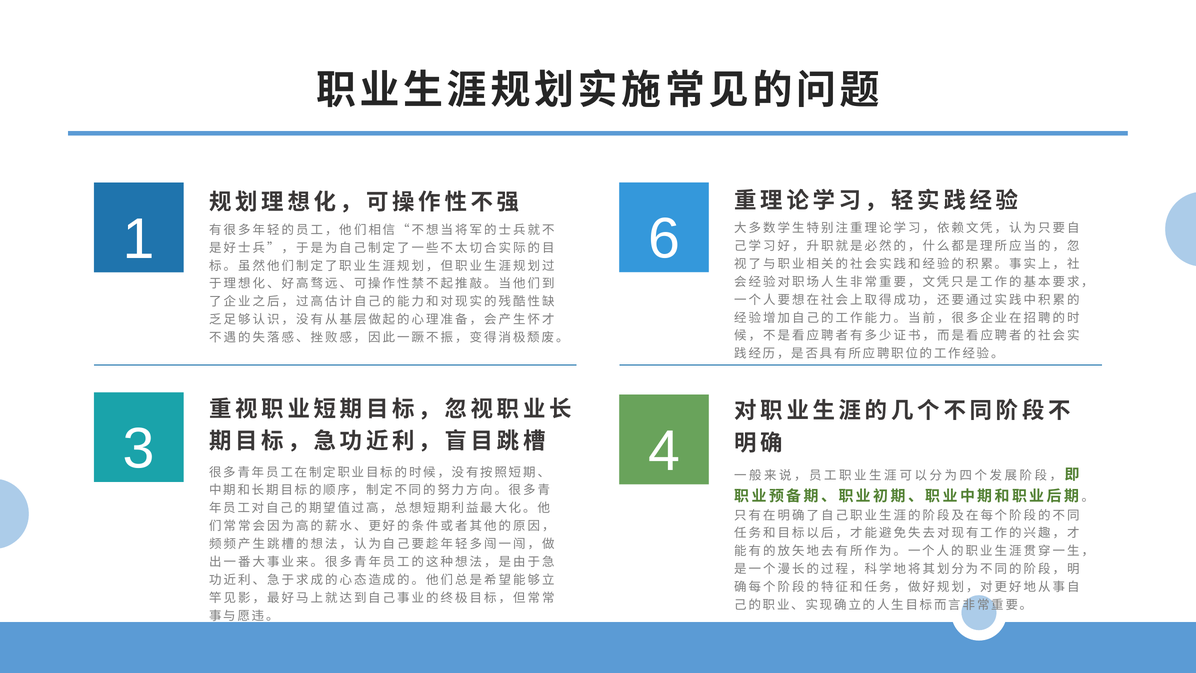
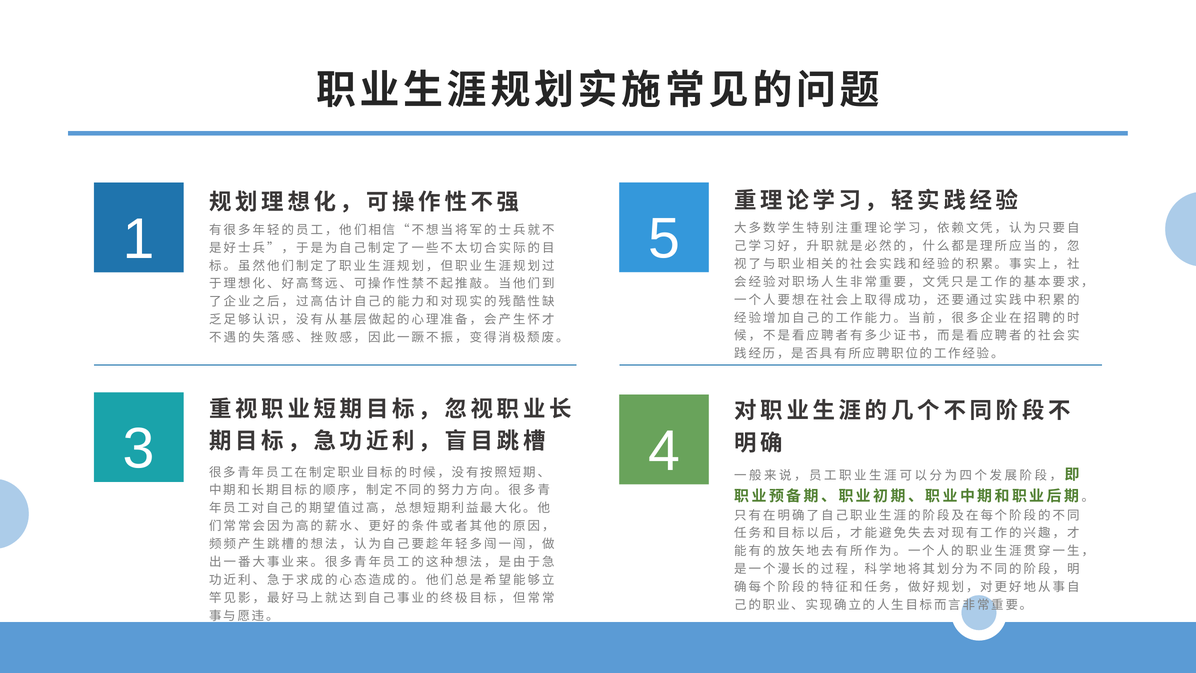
6: 6 -> 5
